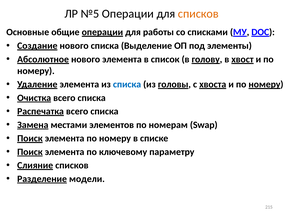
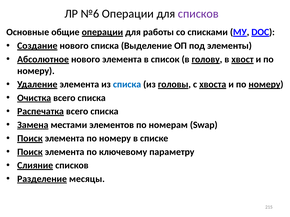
№5: №5 -> №6
списков at (198, 14) colour: orange -> purple
модели: модели -> месяцы
